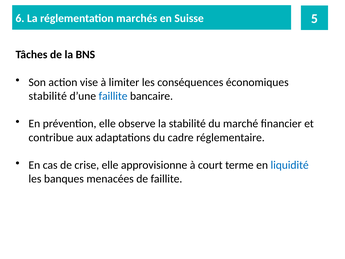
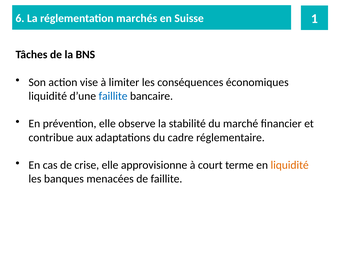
5: 5 -> 1
stabilité at (48, 96): stabilité -> liquidité
liquidité at (290, 165) colour: blue -> orange
